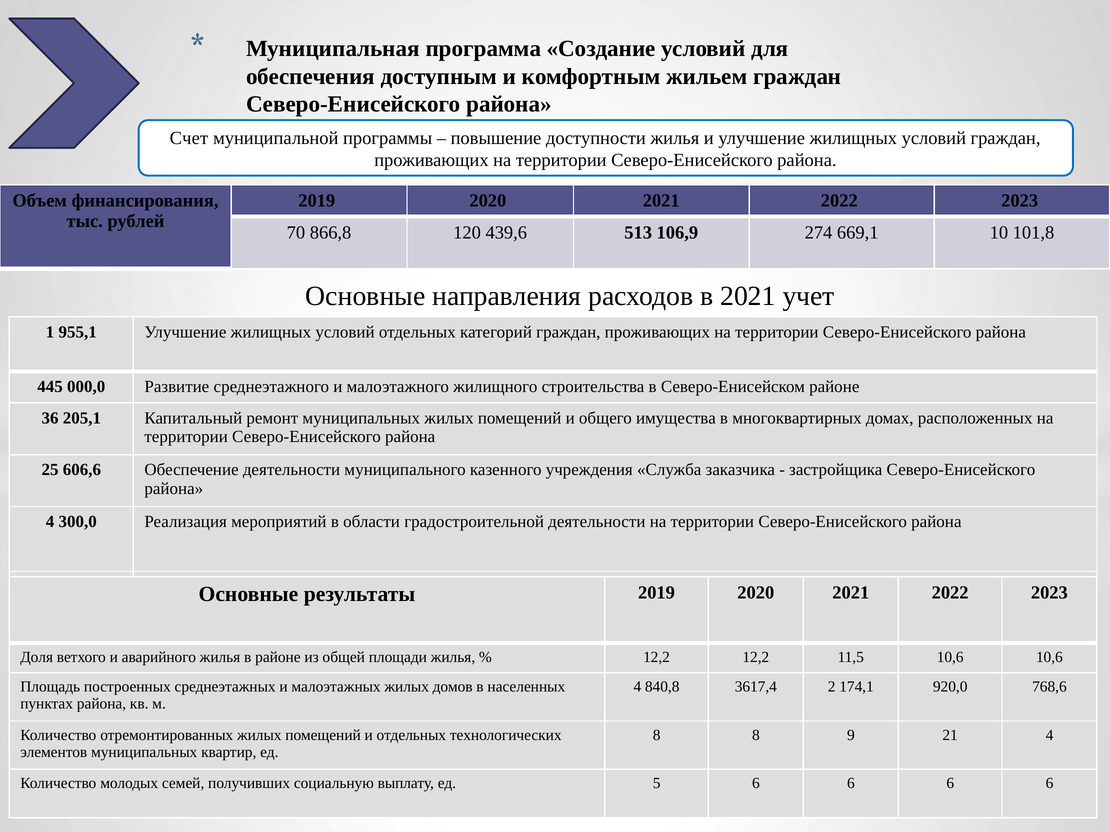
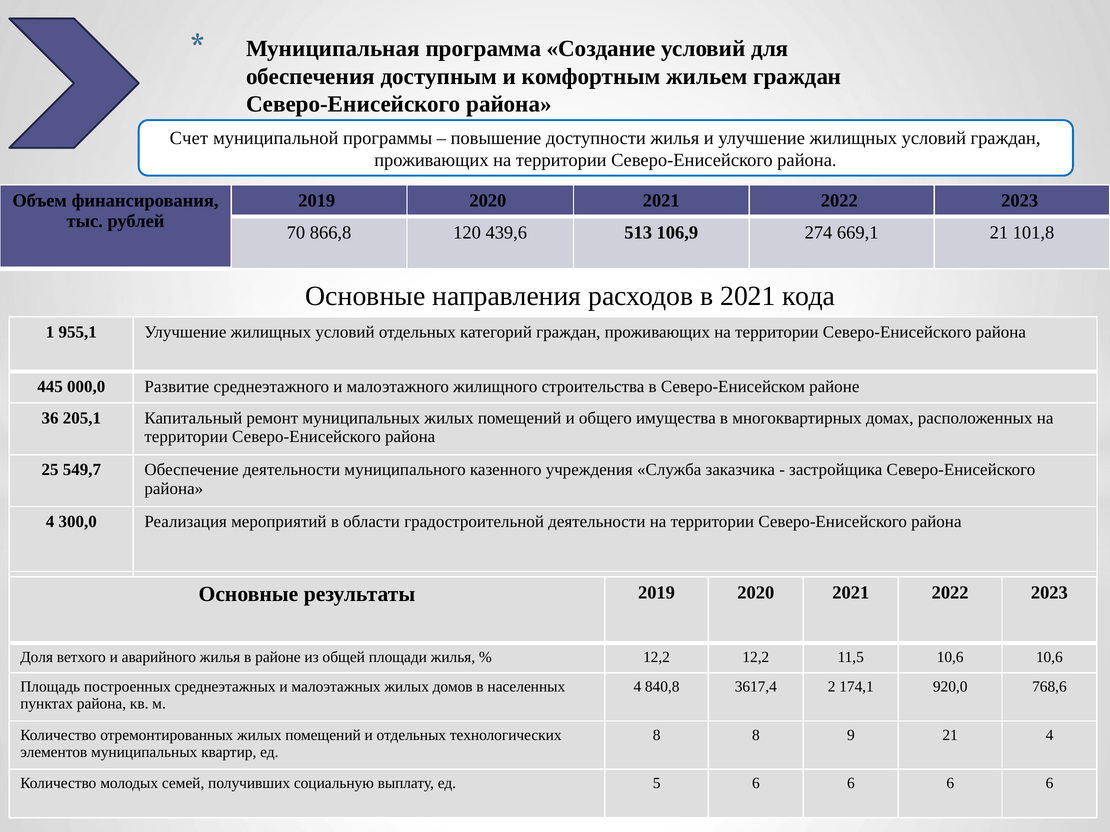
669,1 10: 10 -> 21
учет: учет -> кода
606,6: 606,6 -> 549,7
